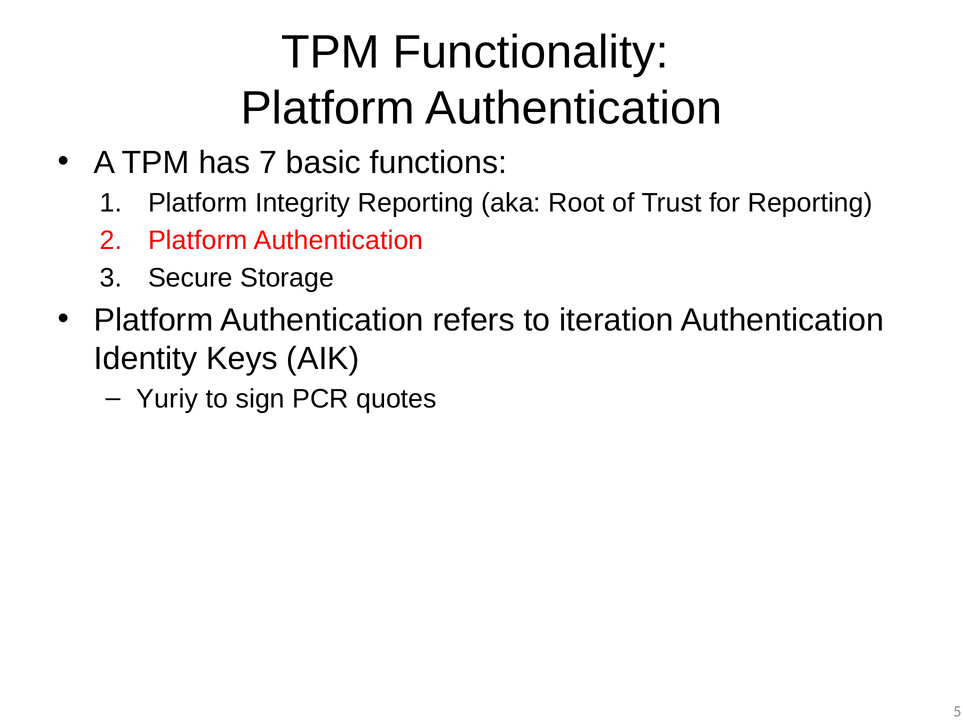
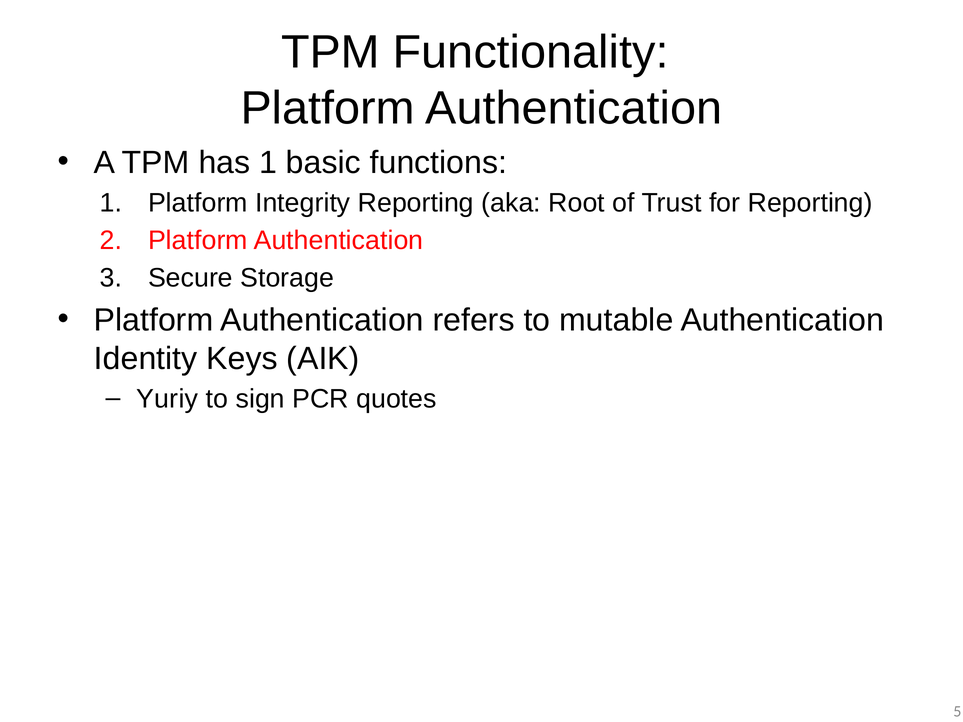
has 7: 7 -> 1
iteration: iteration -> mutable
